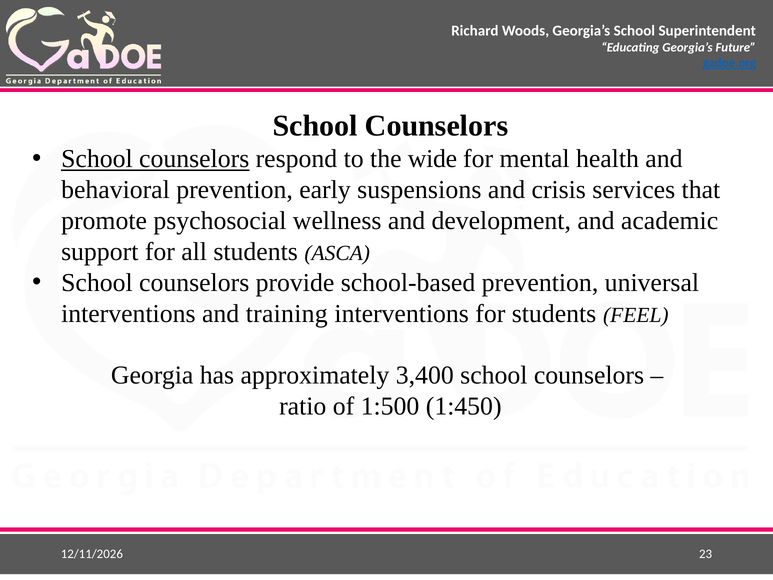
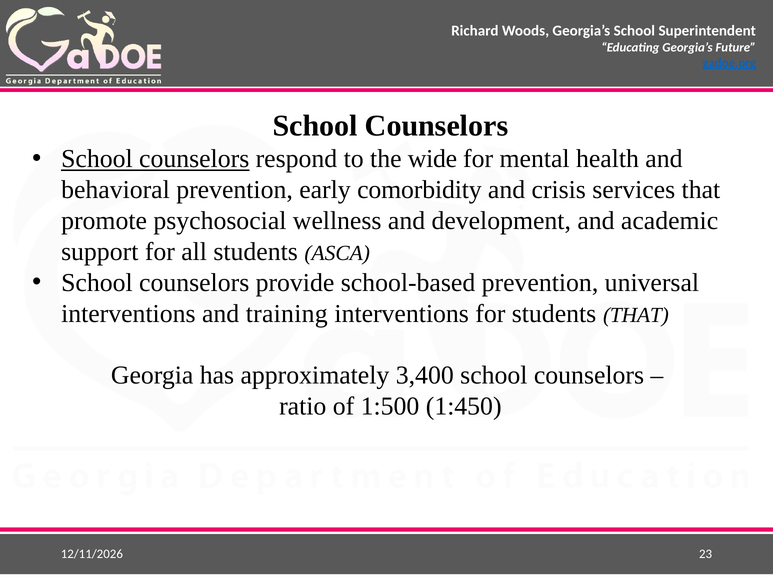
suspensions: suspensions -> comorbidity
students FEEL: FEEL -> THAT
